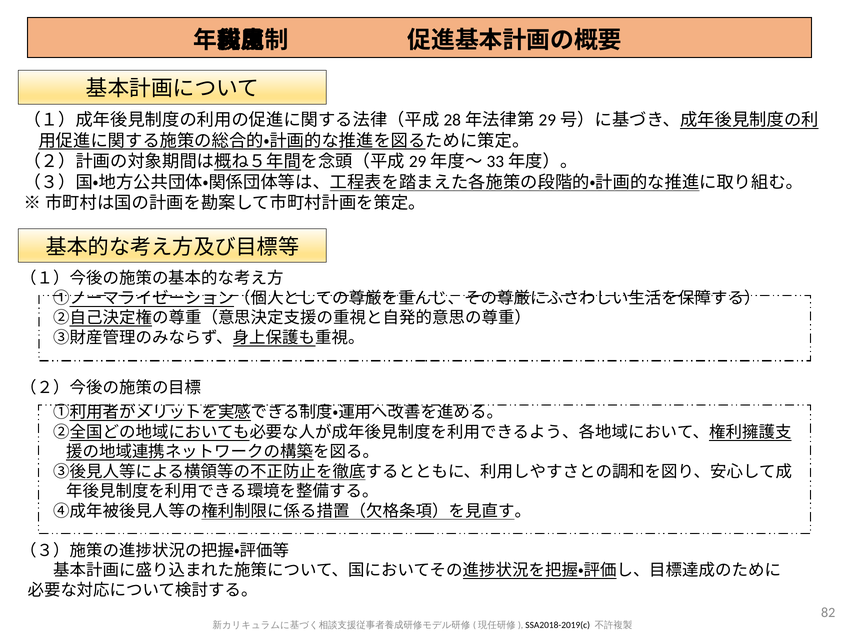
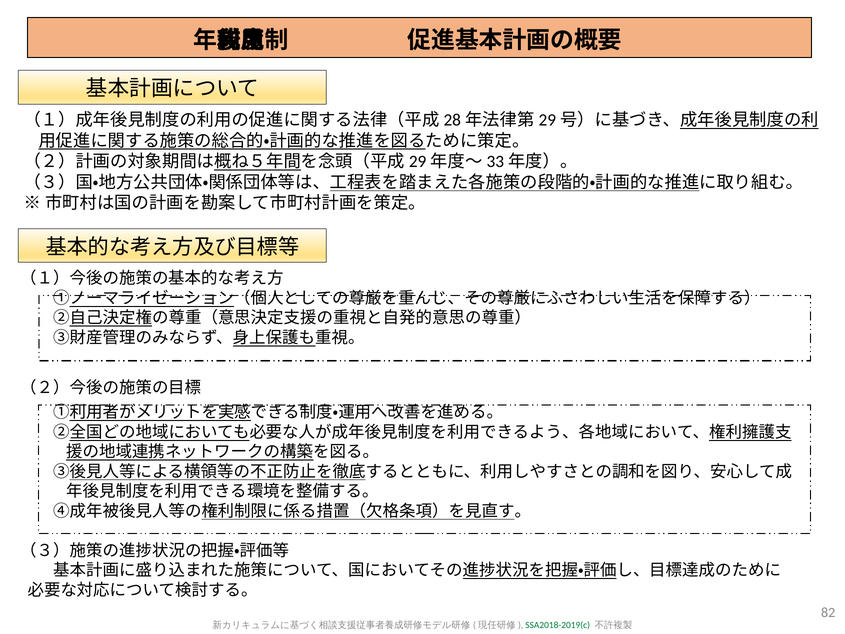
SSA2018-2019(c colour: black -> green
